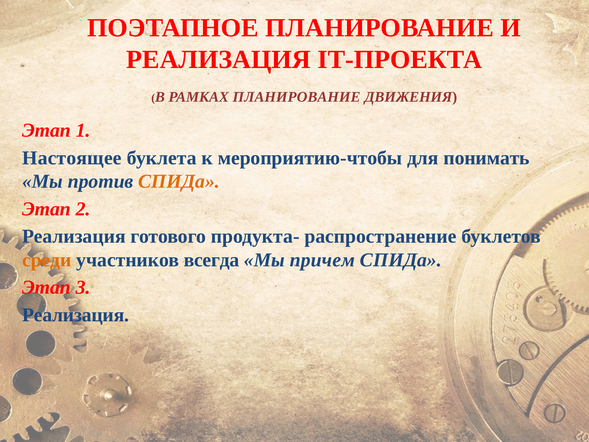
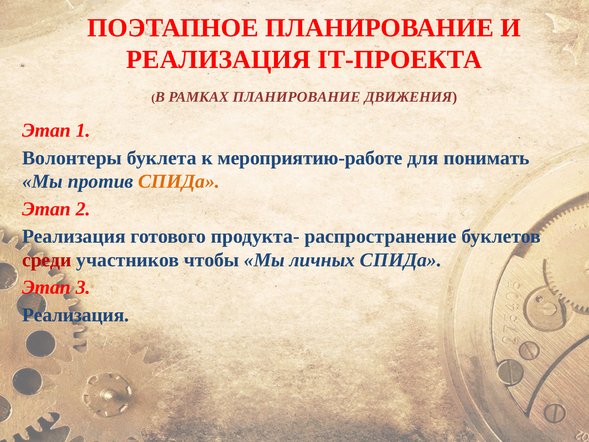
Настоящее: Настоящее -> Волонтеры
мероприятию-чтобы: мероприятию-чтобы -> мероприятию-работе
среди colour: orange -> red
всегда: всегда -> чтобы
причем: причем -> личных
